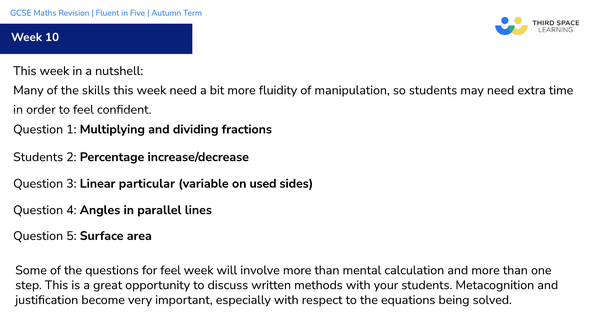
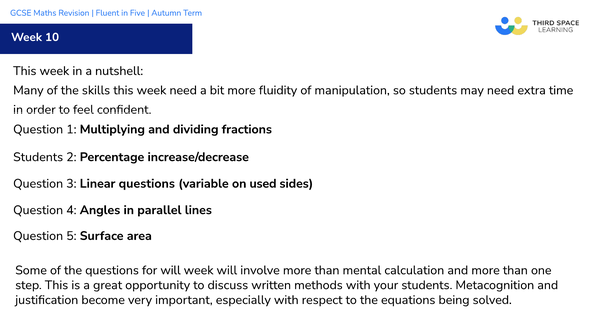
Linear particular: particular -> questions
for feel: feel -> will
